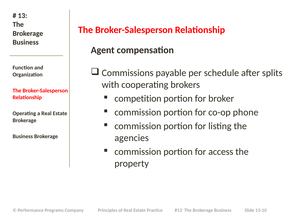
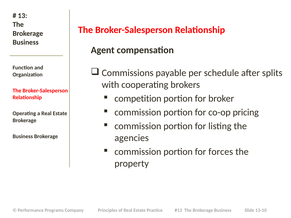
phone: phone -> pricing
access: access -> forces
